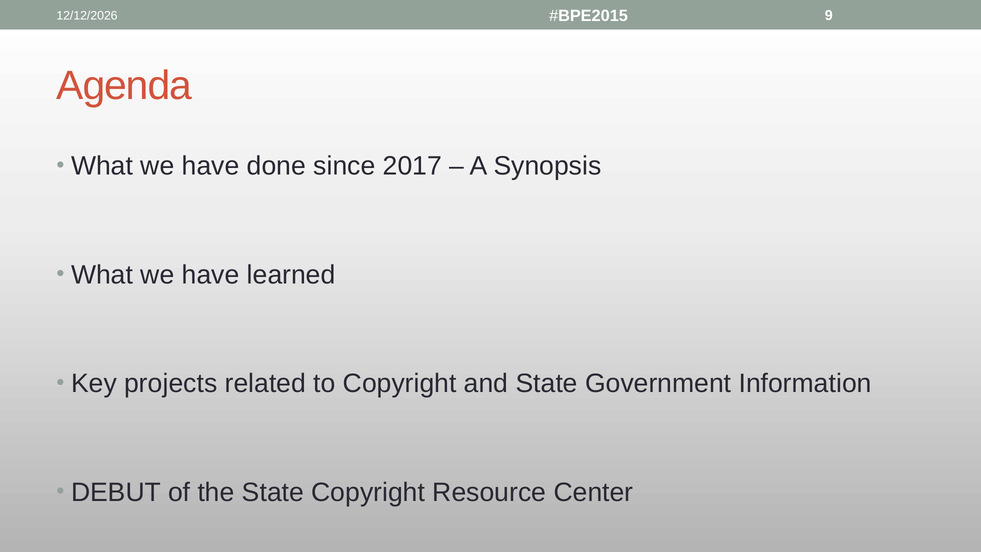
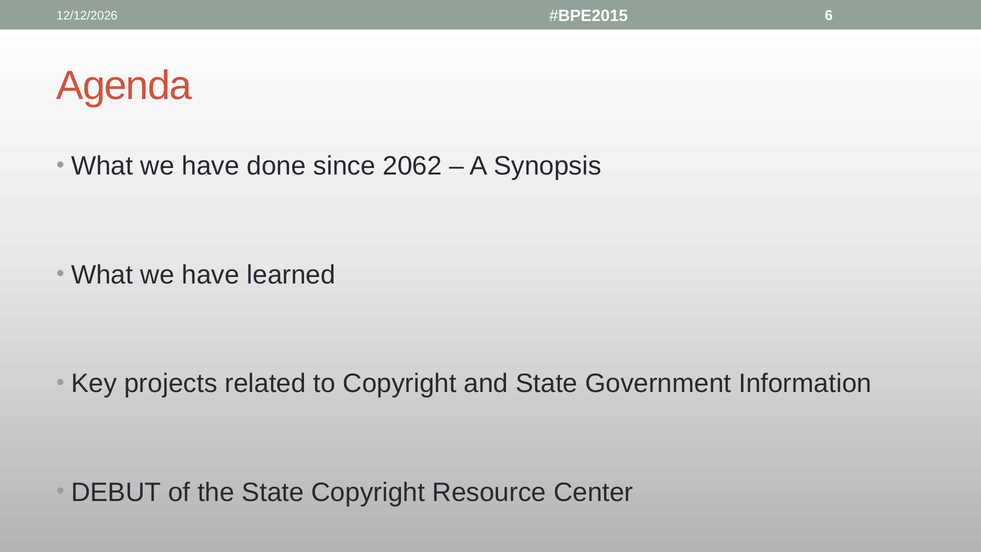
9: 9 -> 6
2017: 2017 -> 2062
